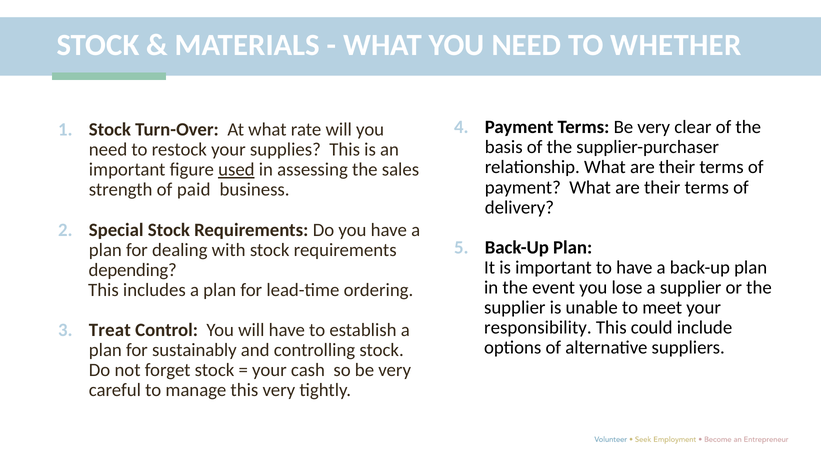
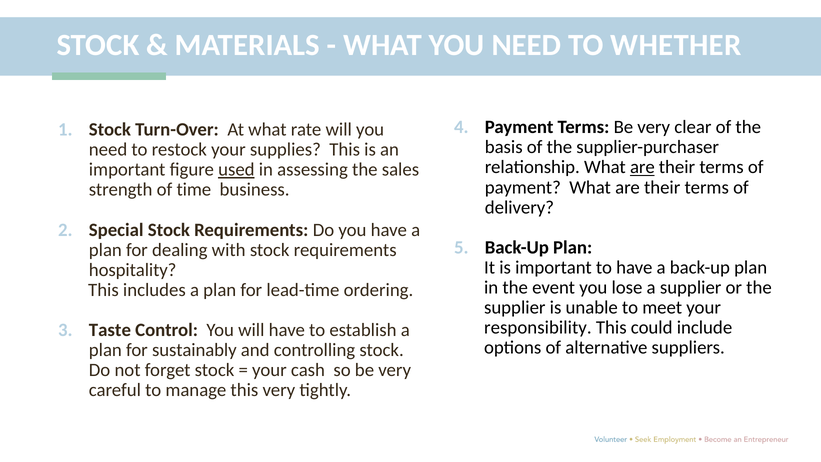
are at (642, 167) underline: none -> present
paid: paid -> time
depending: depending -> hospitality
Treat: Treat -> Taste
